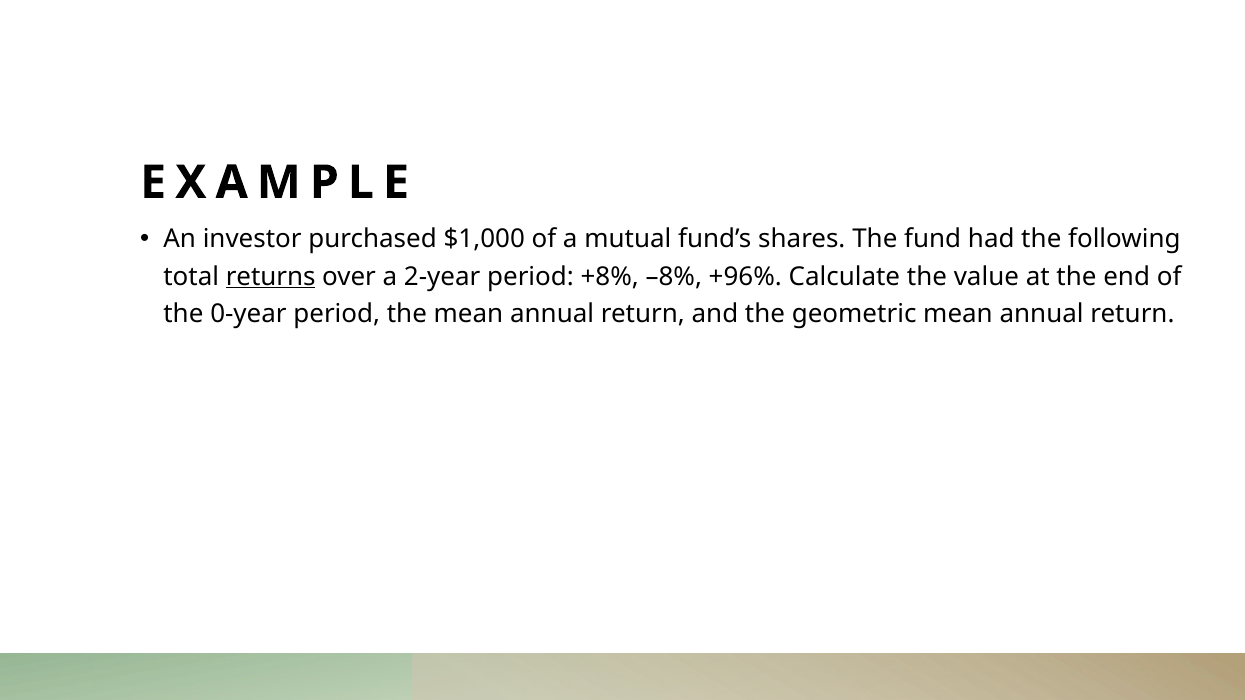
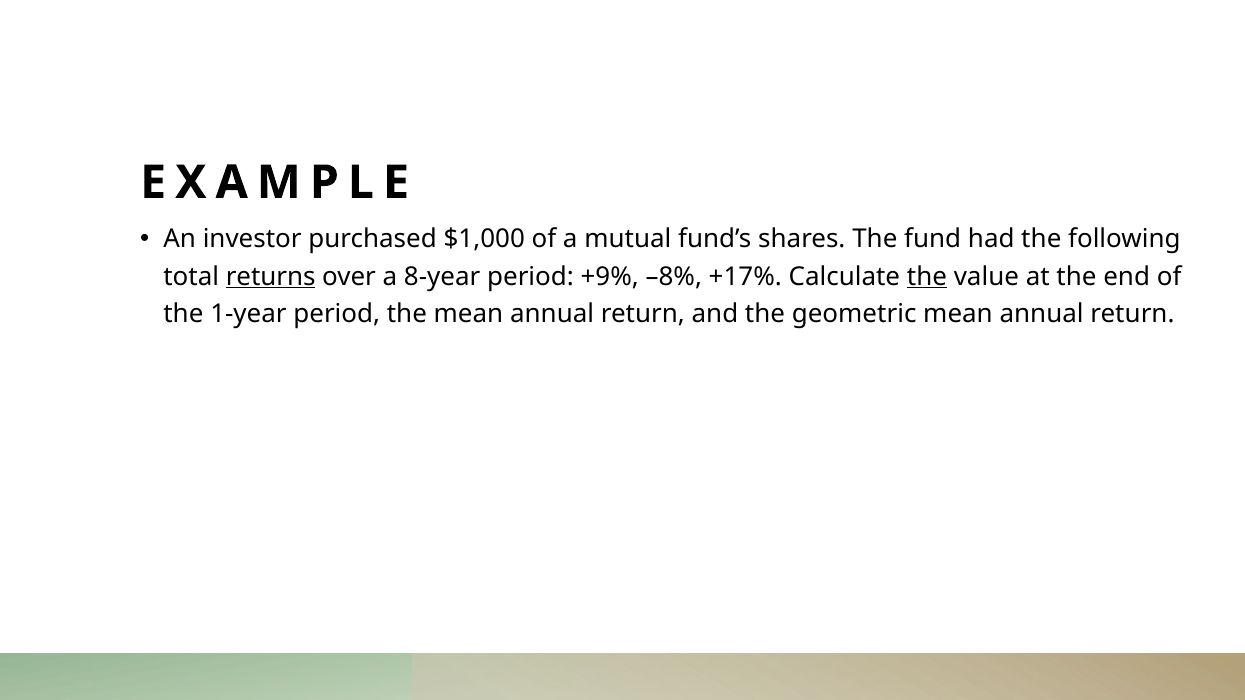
2-year: 2-year -> 8-year
+8%: +8% -> +9%
+96%: +96% -> +17%
the at (927, 277) underline: none -> present
0-year: 0-year -> 1-year
